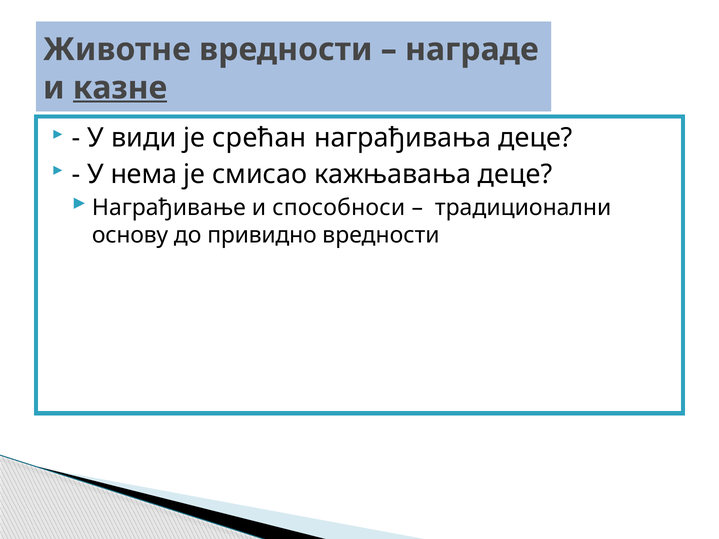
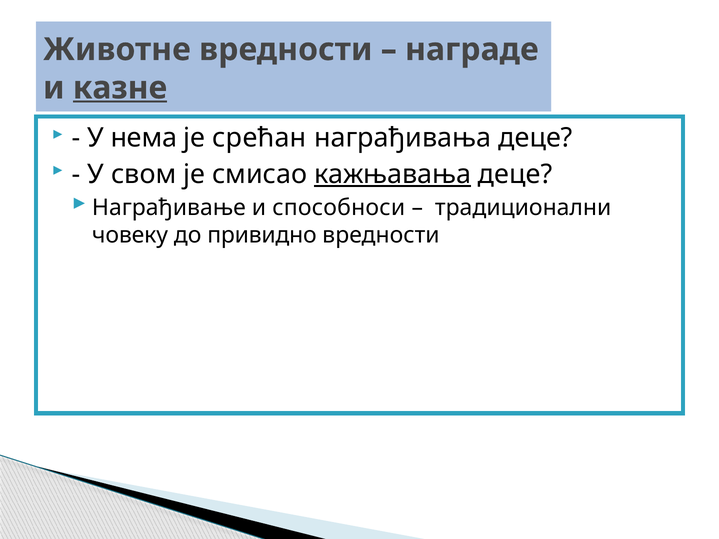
види: види -> нема
нема: нема -> свом
кажњавања underline: none -> present
основу: основу -> човеку
